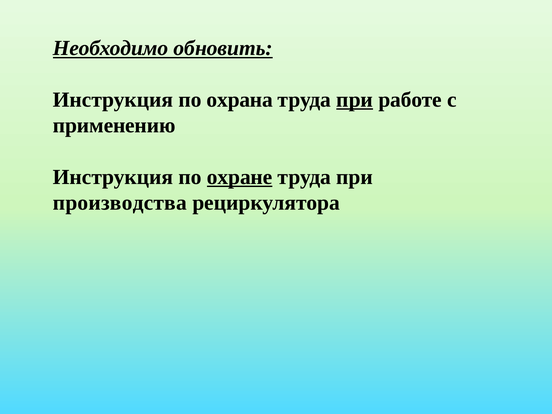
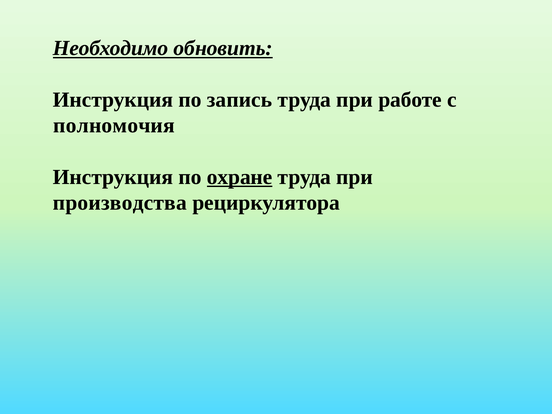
охрана: охрана -> запись
при at (355, 100) underline: present -> none
применению: применению -> полномочия
